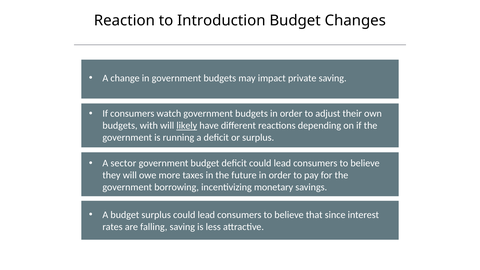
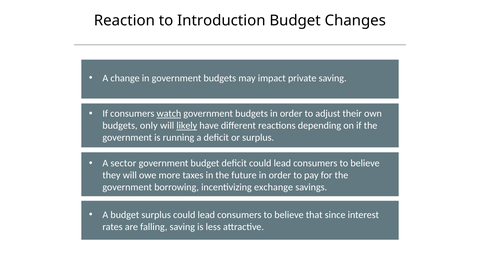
watch underline: none -> present
with: with -> only
monetary: monetary -> exchange
